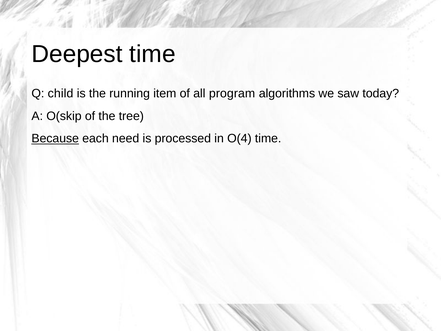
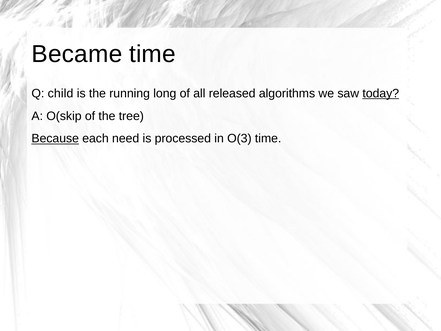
Deepest: Deepest -> Became
item: item -> long
program: program -> released
today underline: none -> present
O(4: O(4 -> O(3
